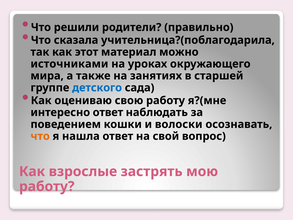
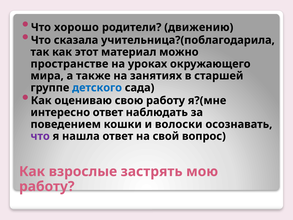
решили: решили -> хорошо
правильно: правильно -> движению
источниками: источниками -> пространстве
что at (40, 136) colour: orange -> purple
